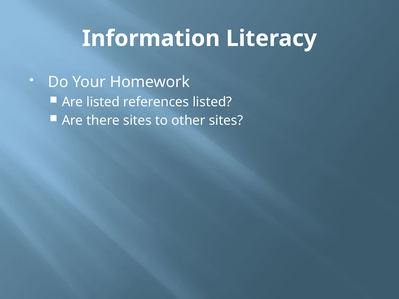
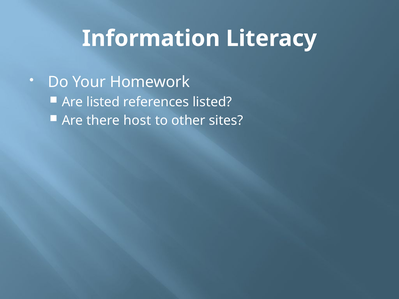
there sites: sites -> host
